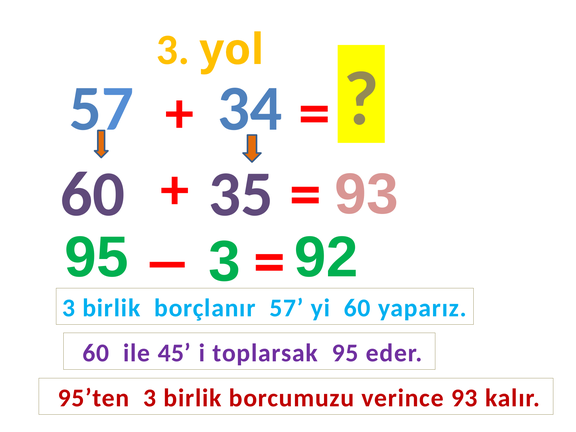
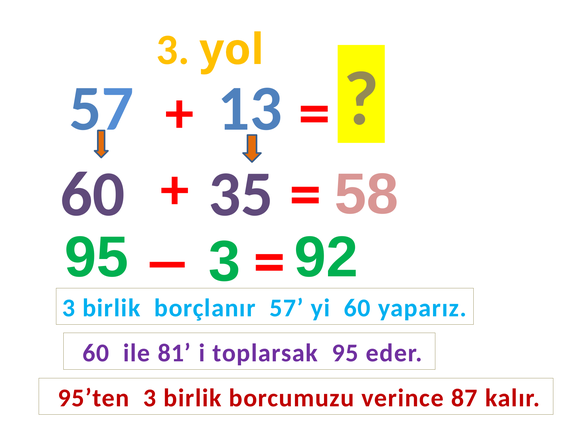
34: 34 -> 13
35 93: 93 -> 58
45: 45 -> 81
verince 93: 93 -> 87
